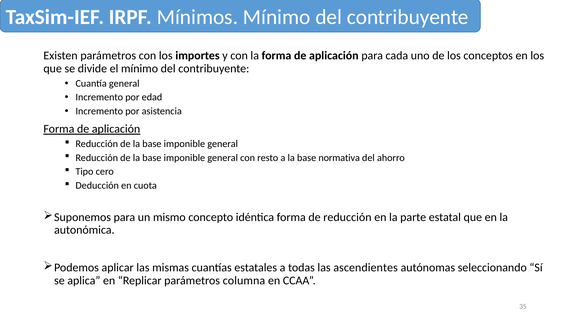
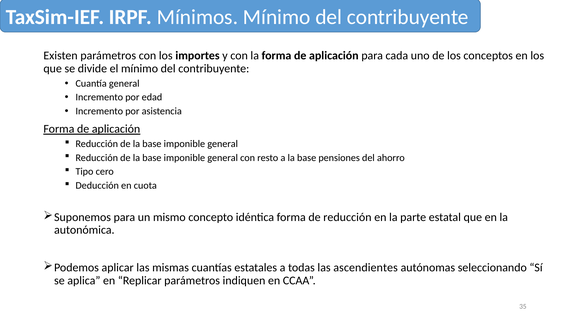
normativa: normativa -> pensiones
columna: columna -> indiquen
